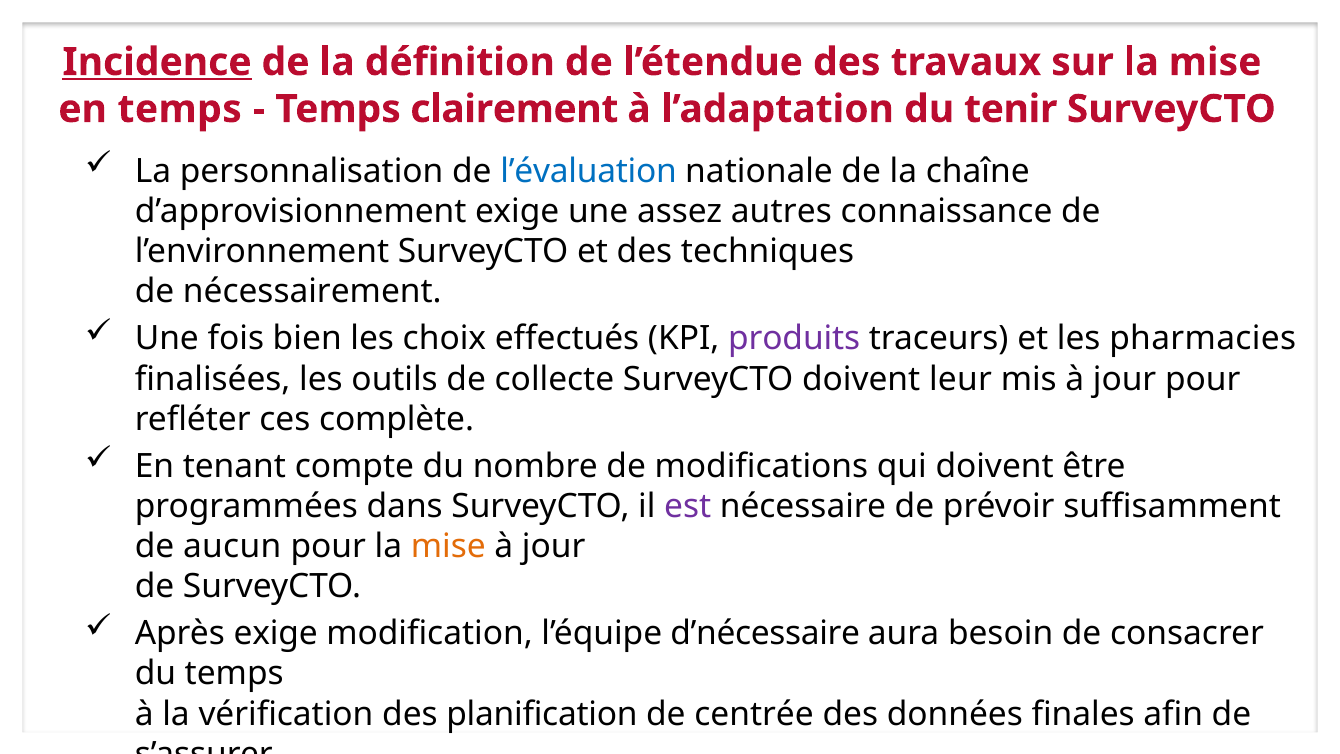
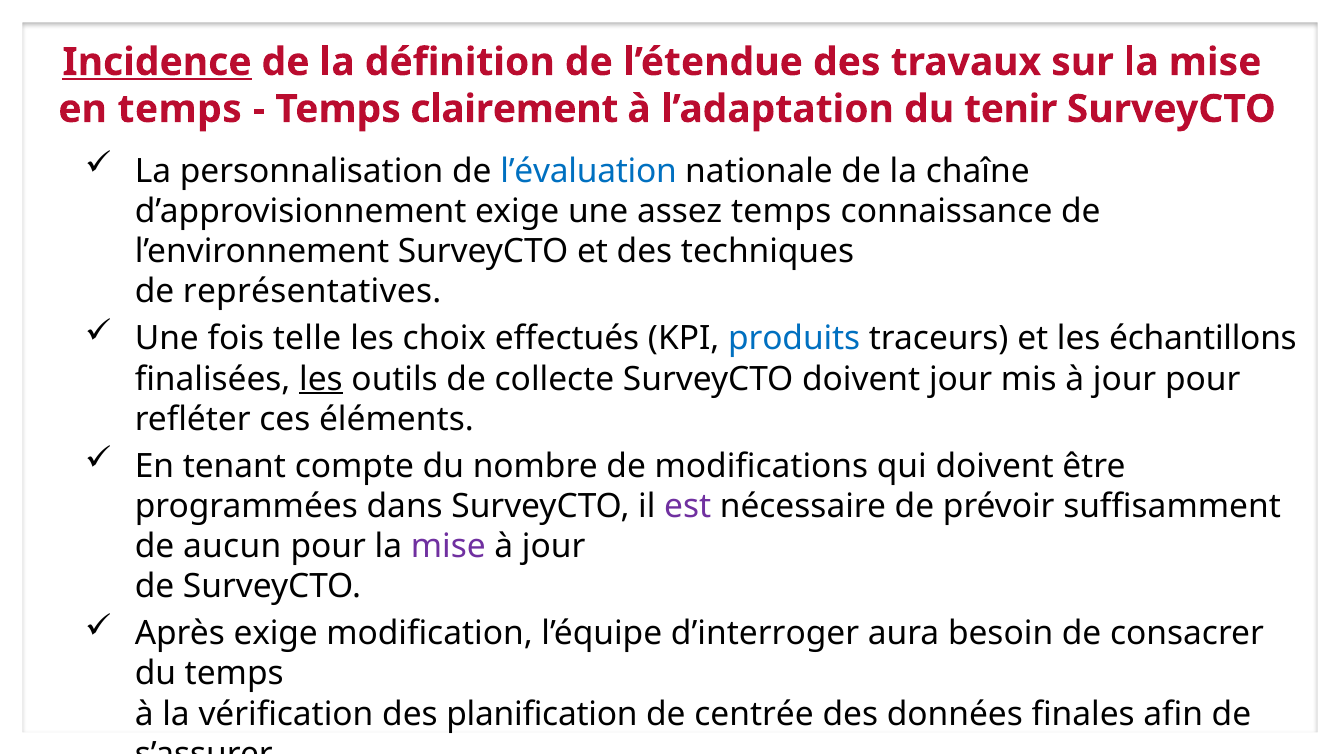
assez autres: autres -> temps
nécessairement: nécessairement -> représentatives
bien: bien -> telle
produits colour: purple -> blue
pharmacies: pharmacies -> échantillons
les at (321, 379) underline: none -> present
doivent leur: leur -> jour
complète: complète -> éléments
mise at (448, 546) colour: orange -> purple
d’nécessaire: d’nécessaire -> d’interroger
